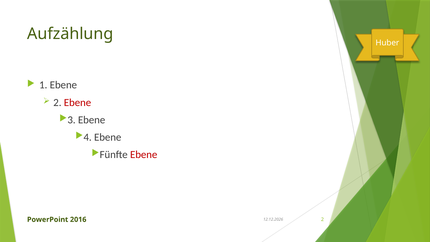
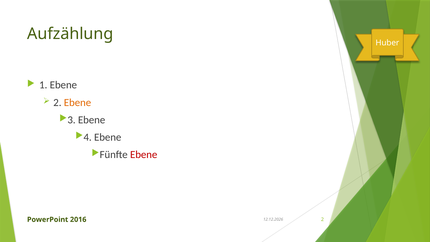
Ebene at (78, 102) colour: red -> orange
